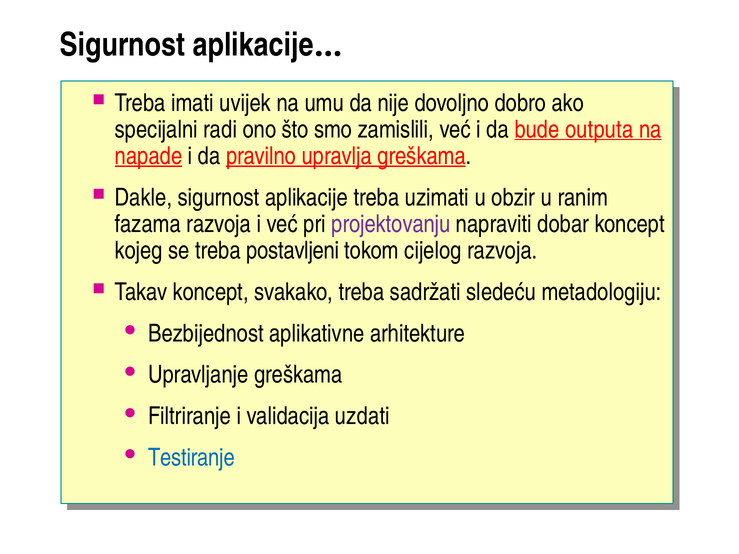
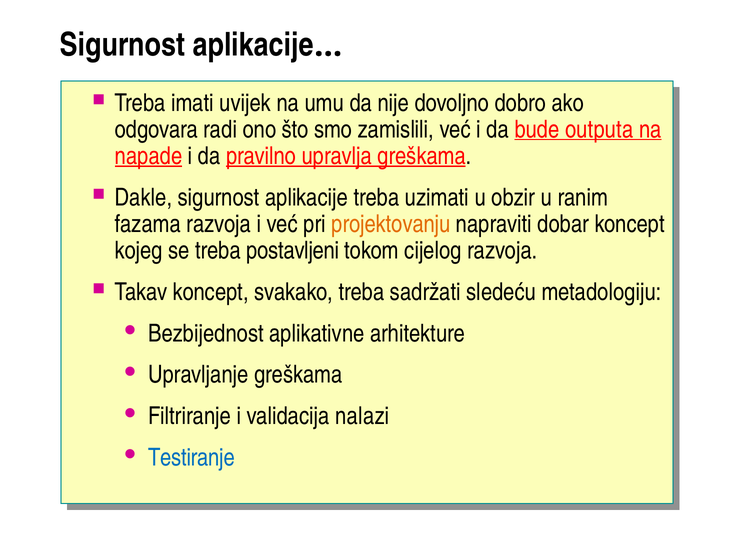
specijalni: specijalni -> odgovara
projektovanju colour: purple -> orange
uzdati: uzdati -> nalazi
